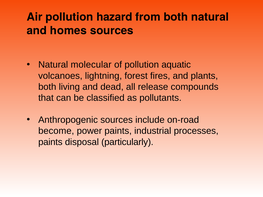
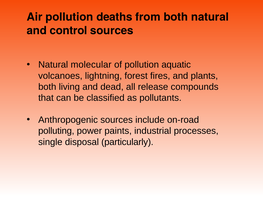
hazard: hazard -> deaths
homes: homes -> control
become: become -> polluting
paints at (50, 142): paints -> single
